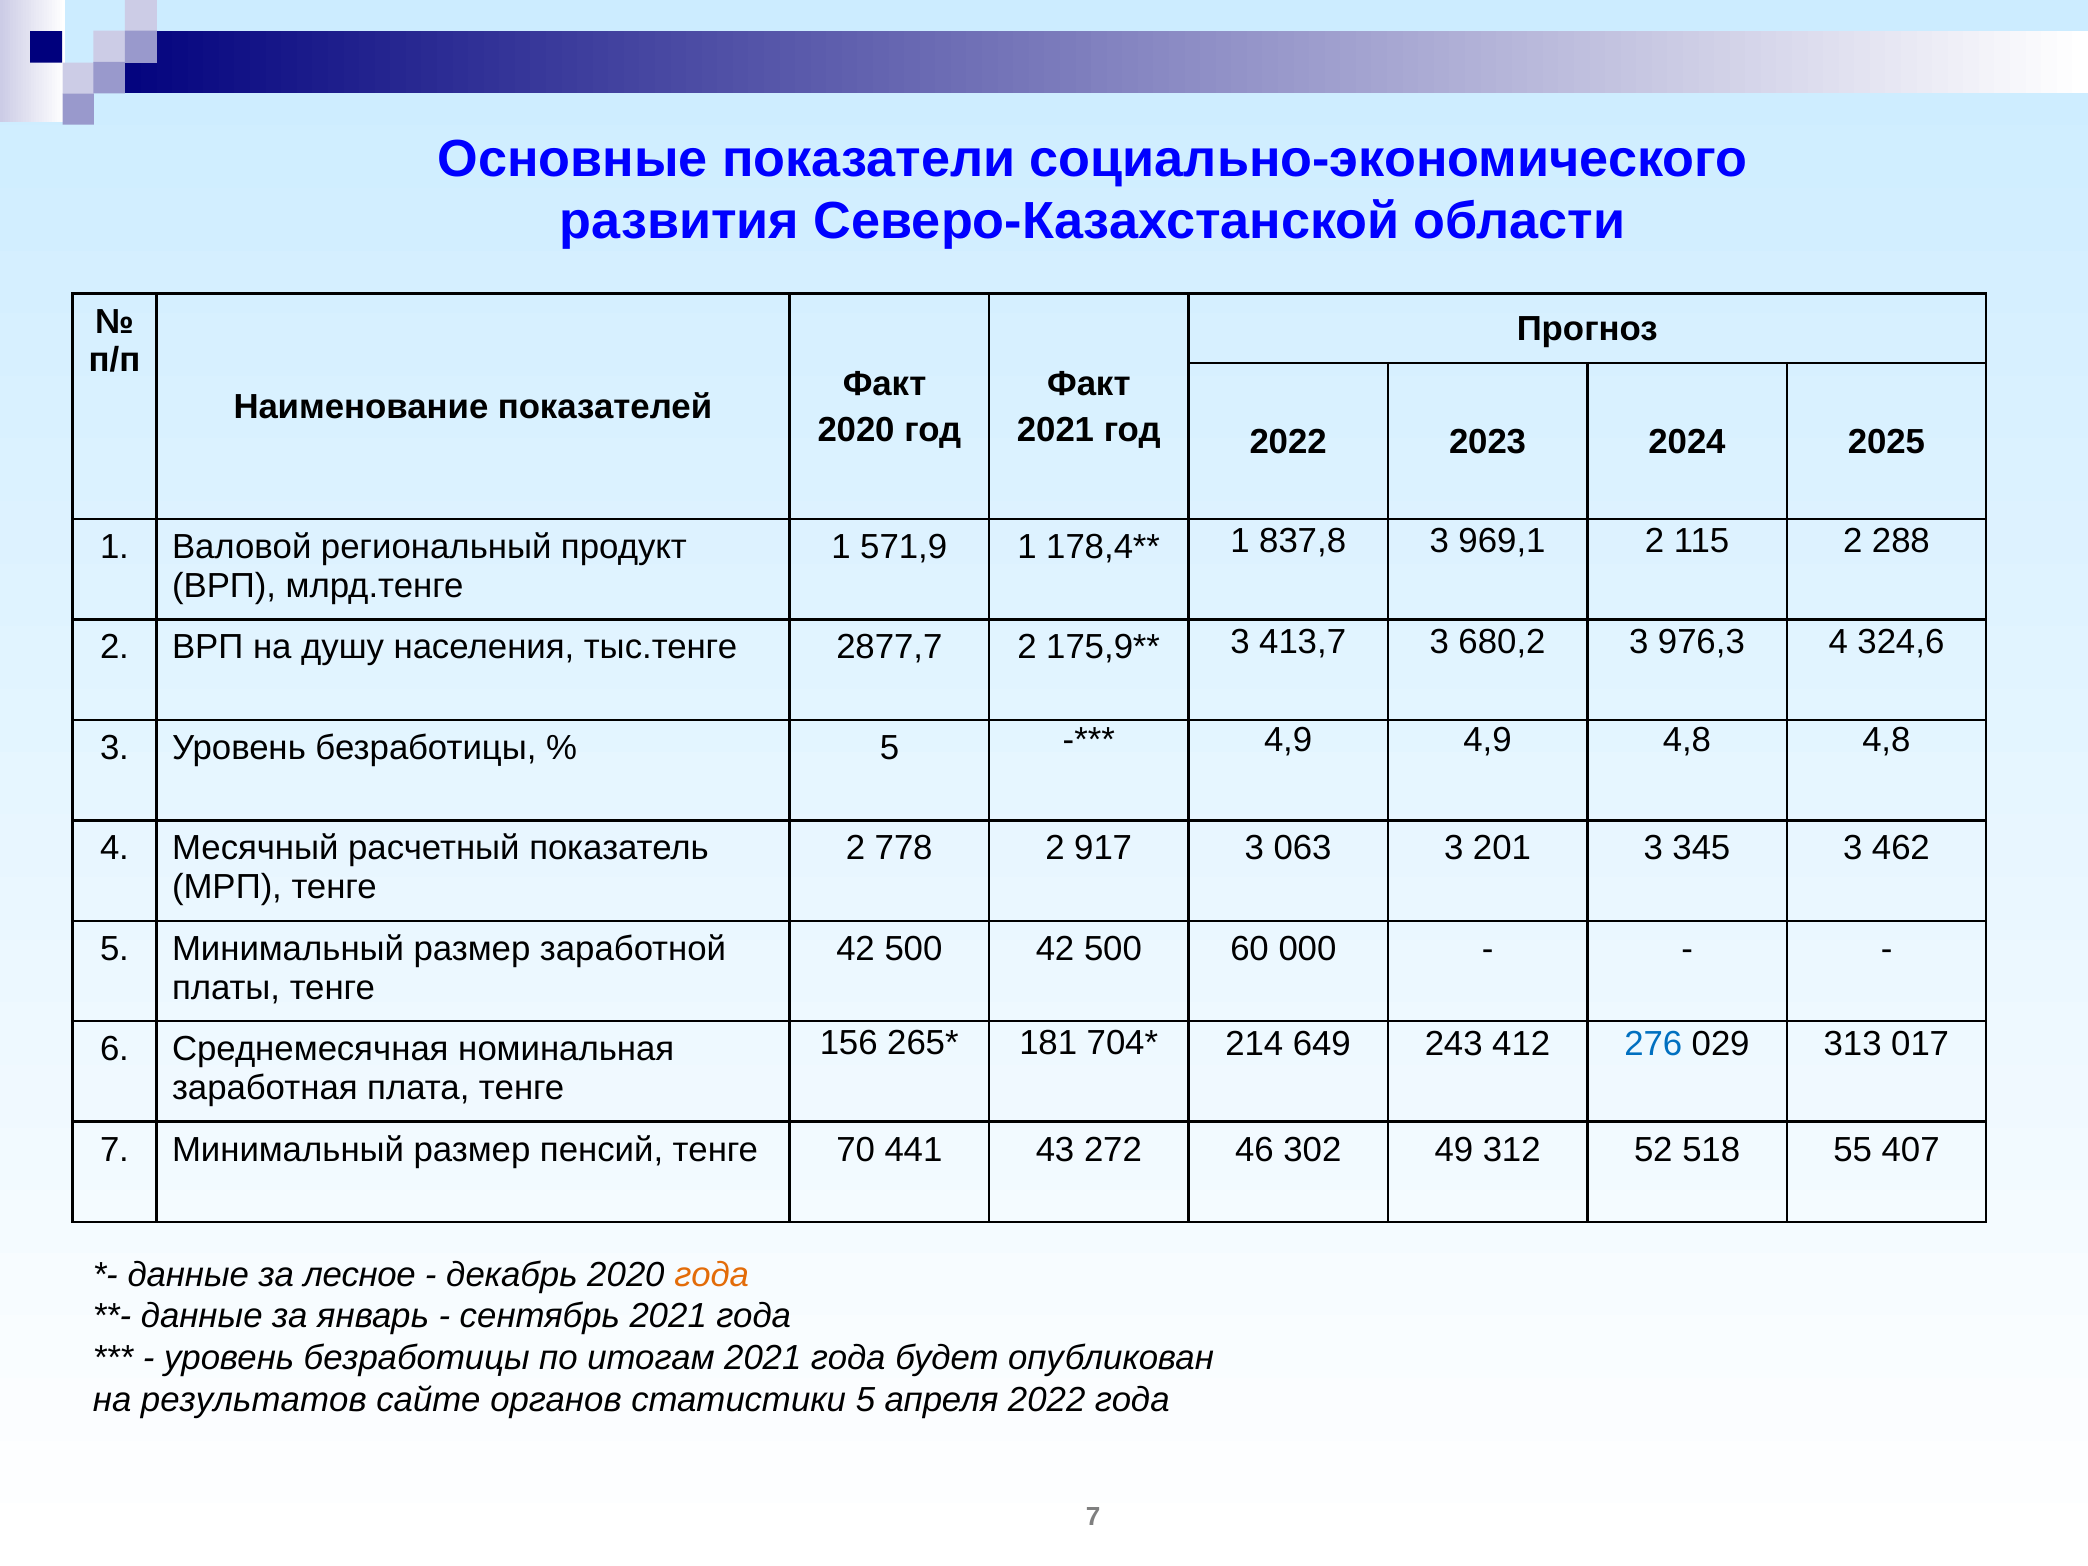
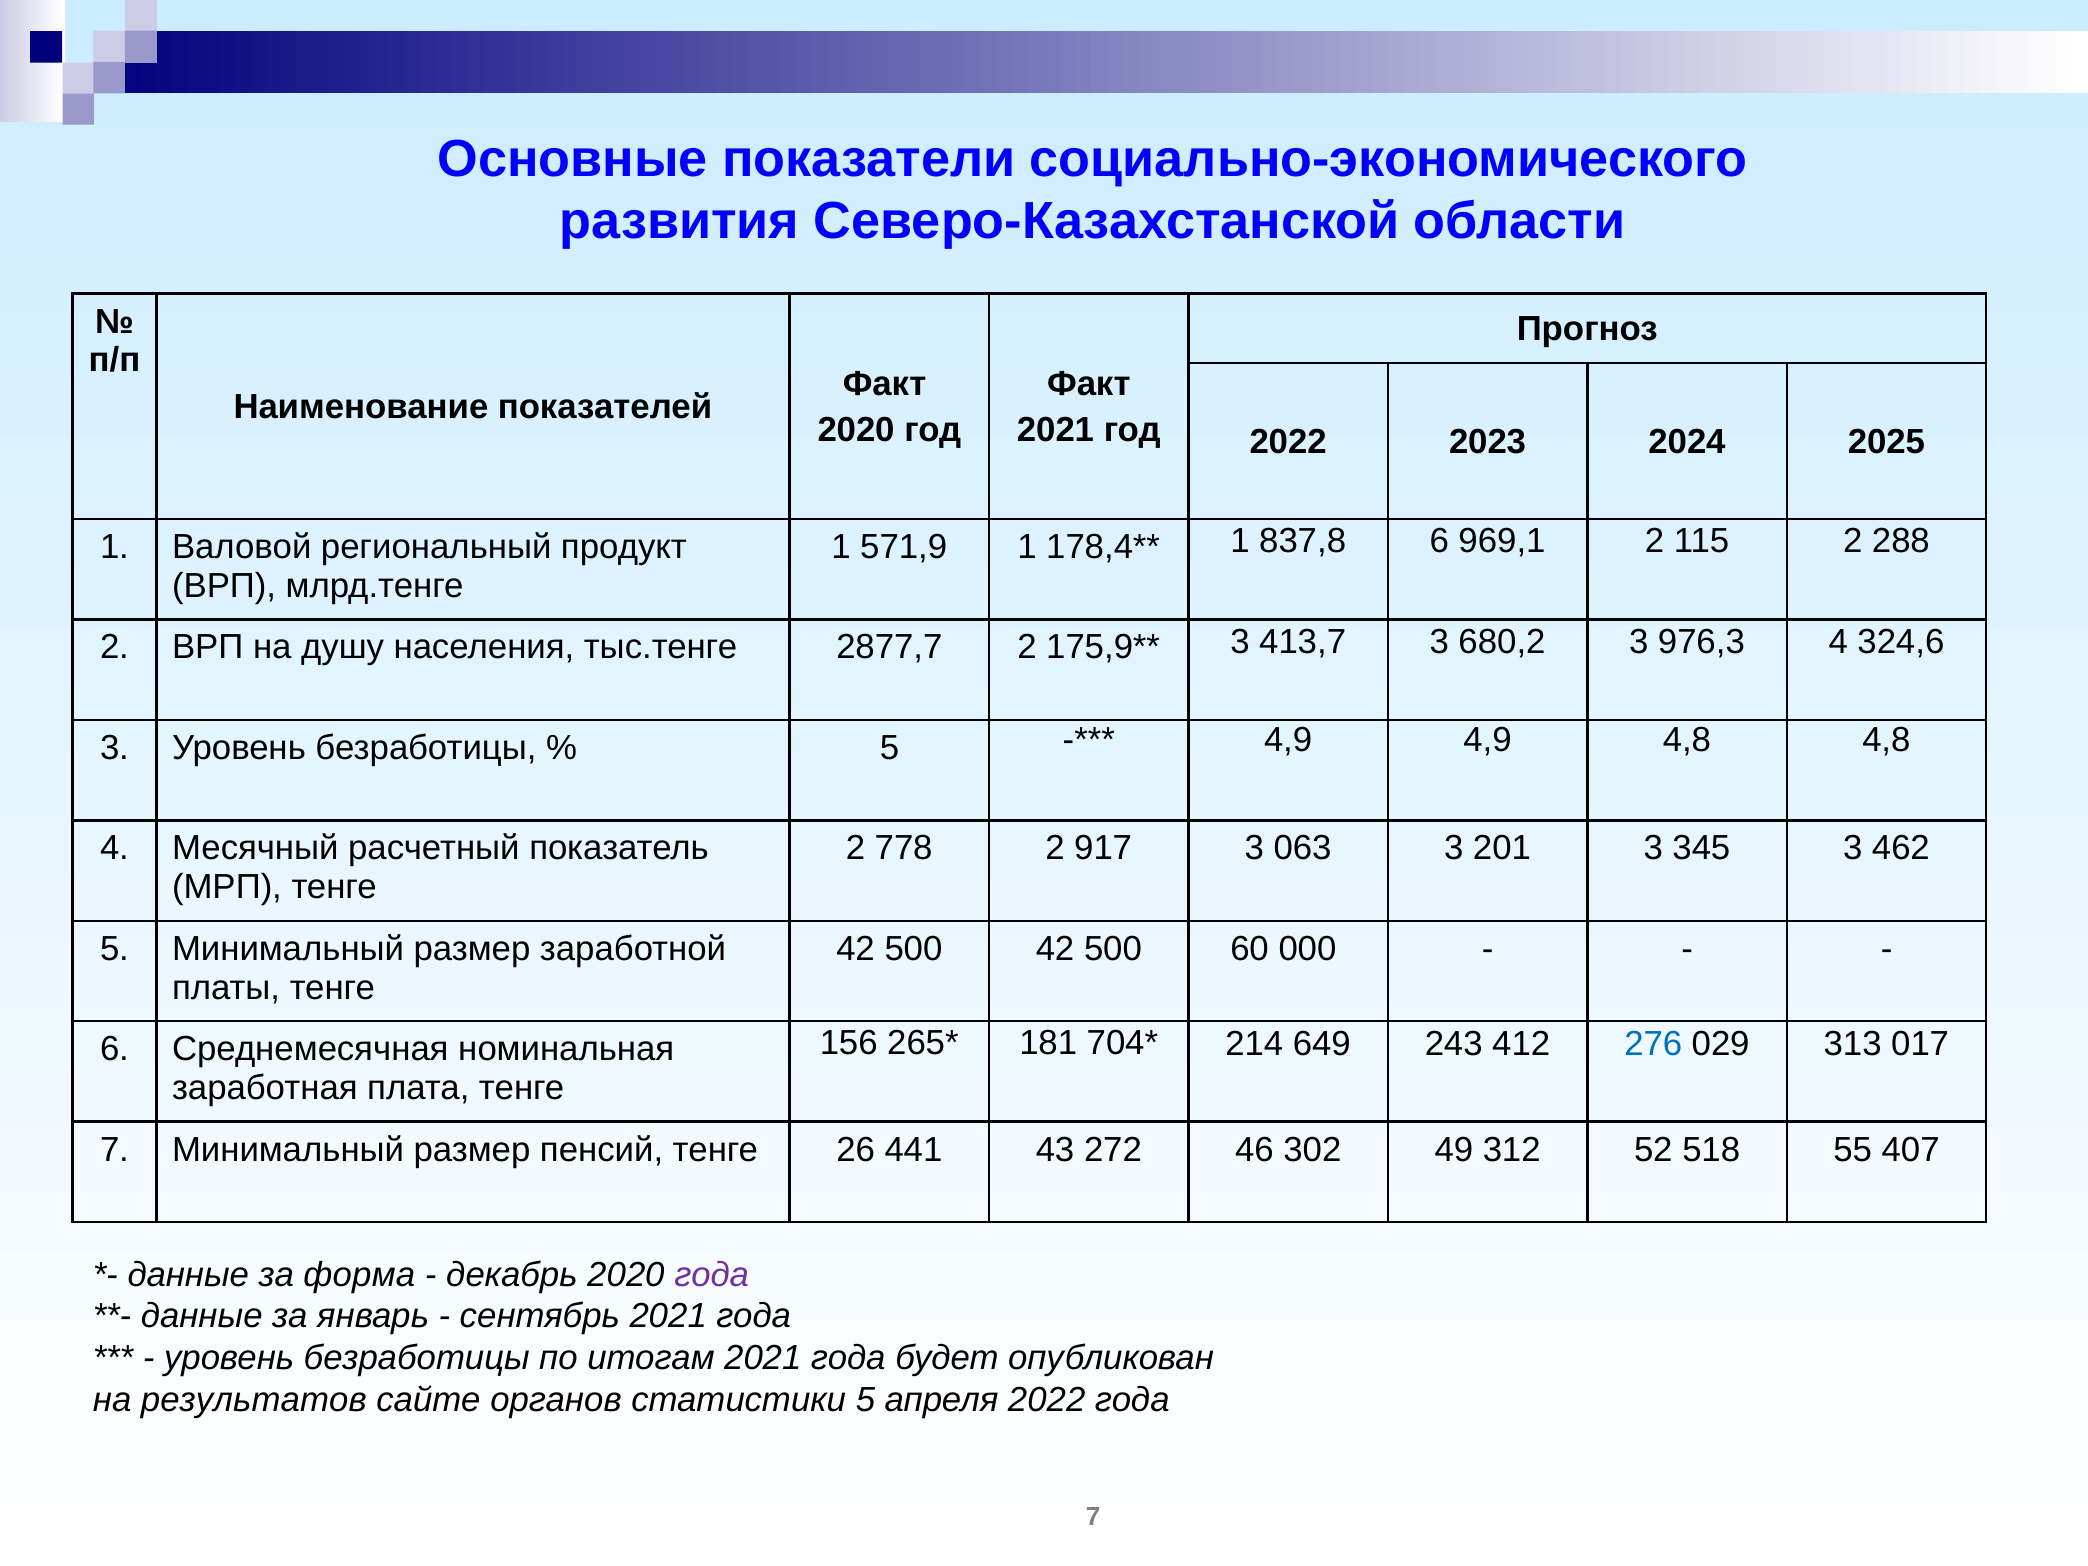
837,8 3: 3 -> 6
70: 70 -> 26
лесное: лесное -> форма
года at (712, 1275) colour: orange -> purple
